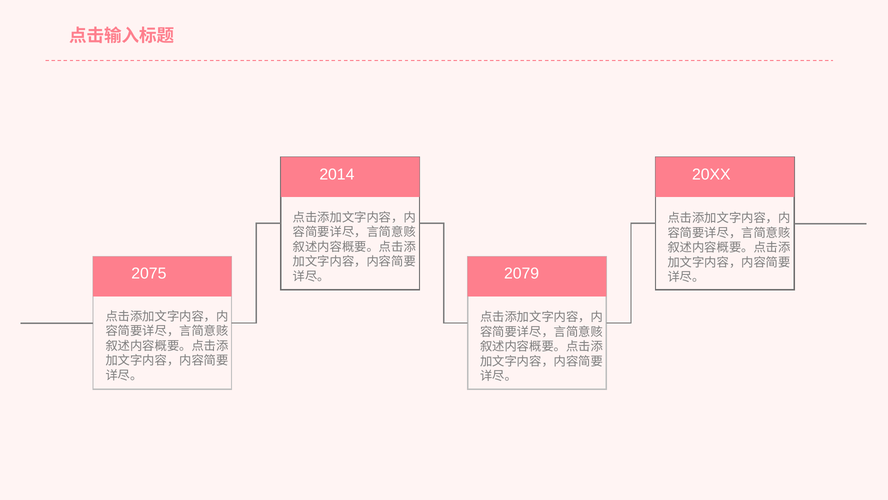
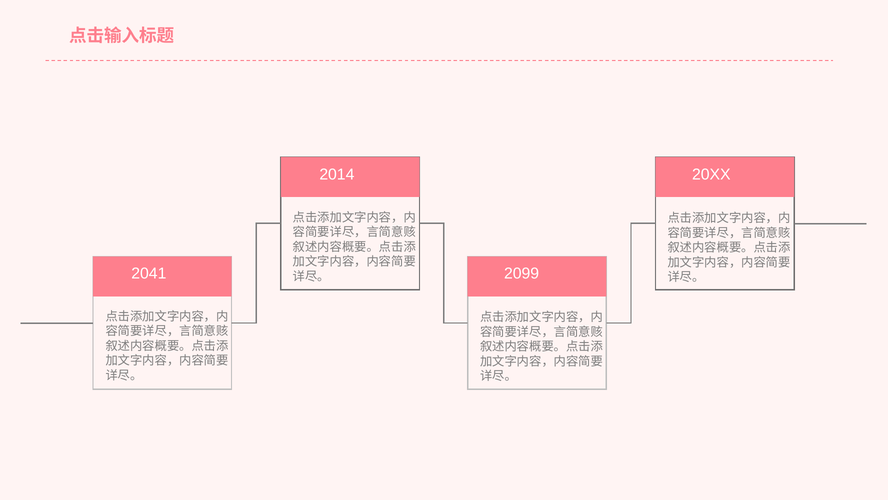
2075: 2075 -> 2041
2079: 2079 -> 2099
